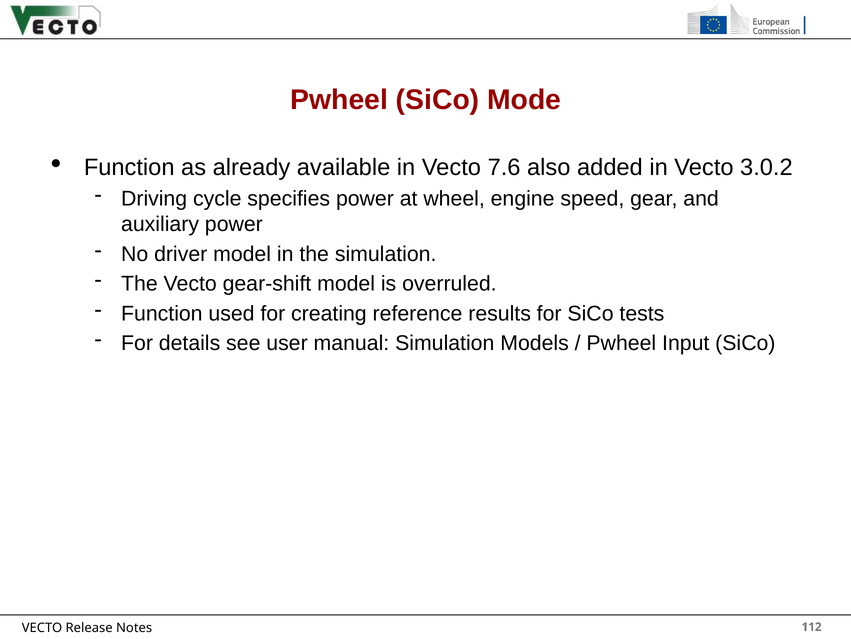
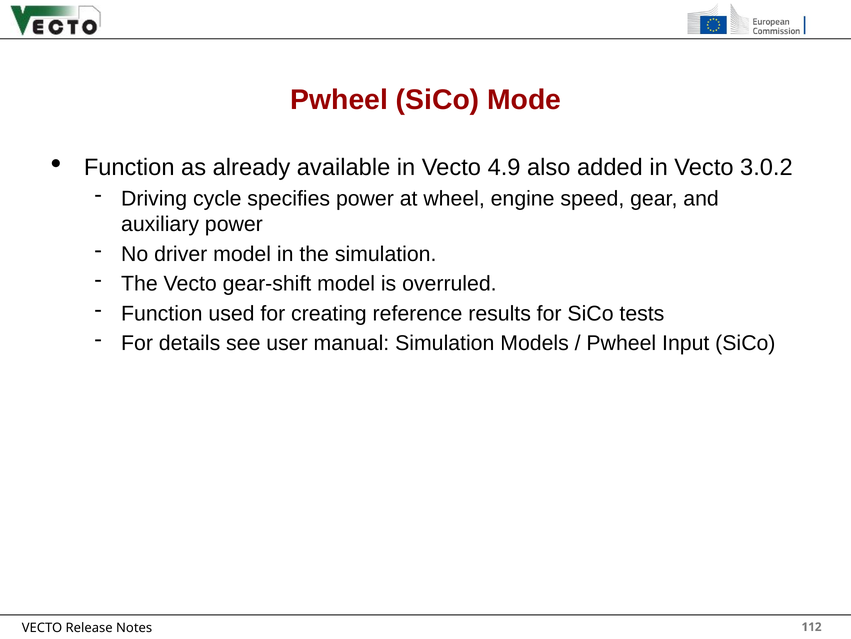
7.6: 7.6 -> 4.9
